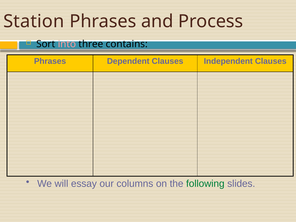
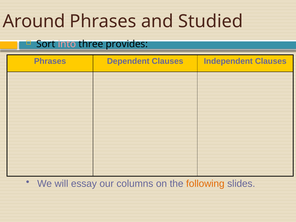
Station: Station -> Around
Process: Process -> Studied
contains: contains -> provides
following colour: green -> orange
